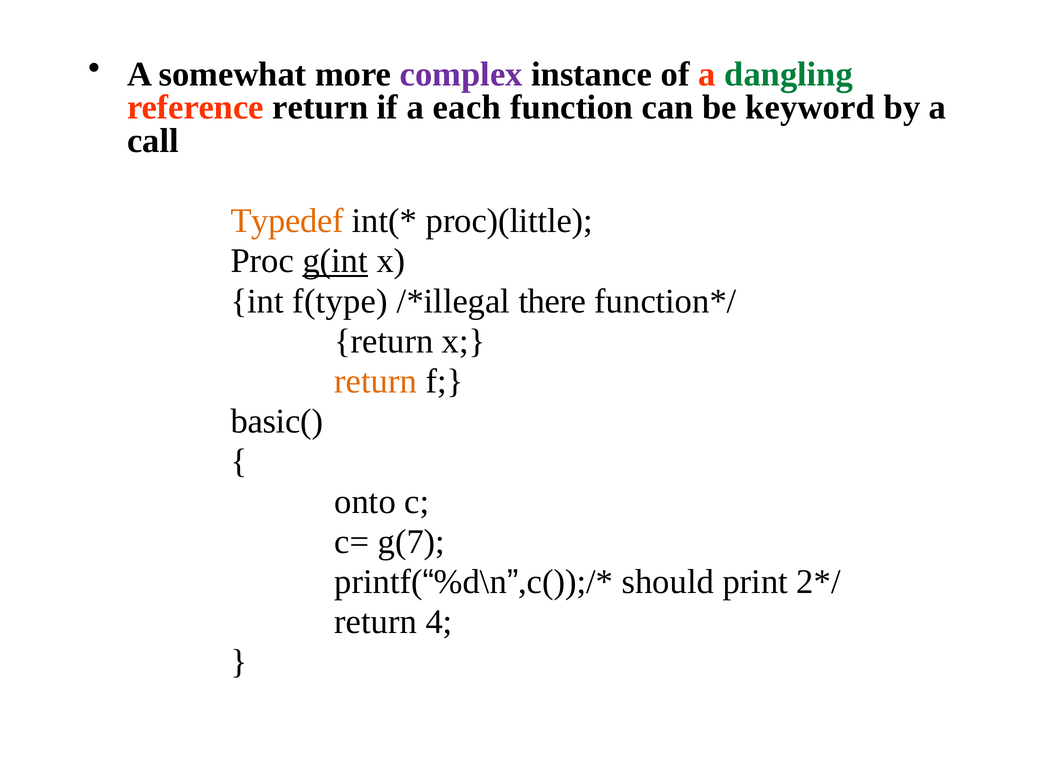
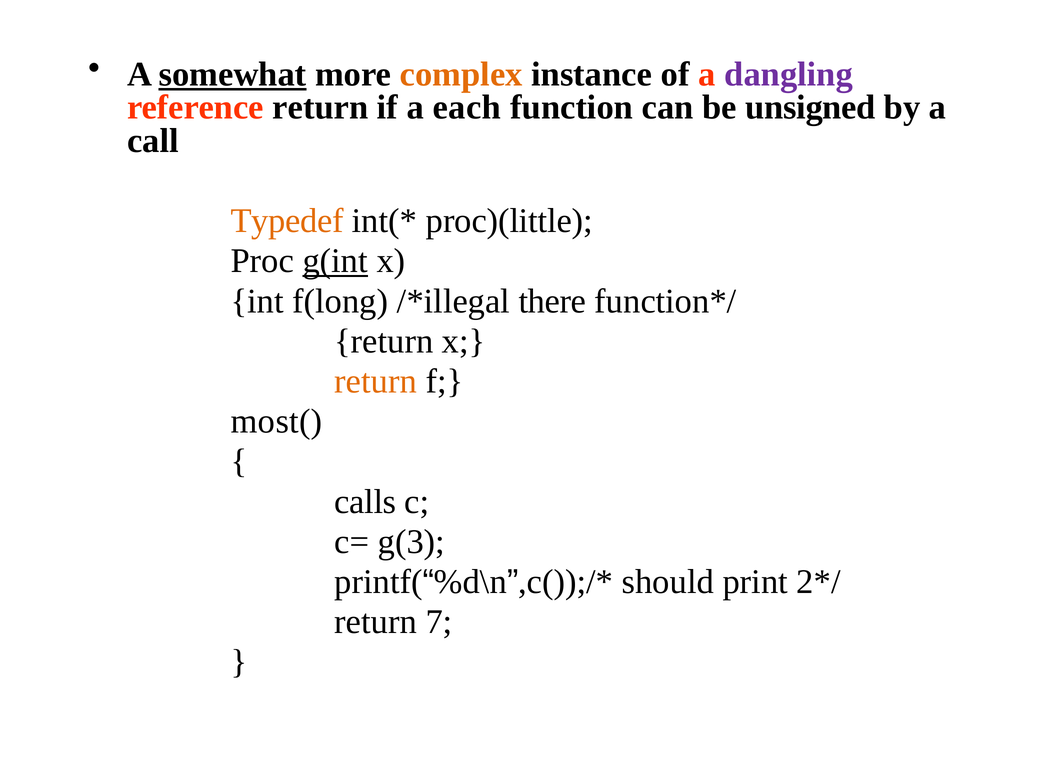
somewhat underline: none -> present
complex colour: purple -> orange
dangling colour: green -> purple
keyword: keyword -> unsigned
f(type: f(type -> f(long
basic(: basic( -> most(
onto: onto -> calls
g(7: g(7 -> g(3
4: 4 -> 7
